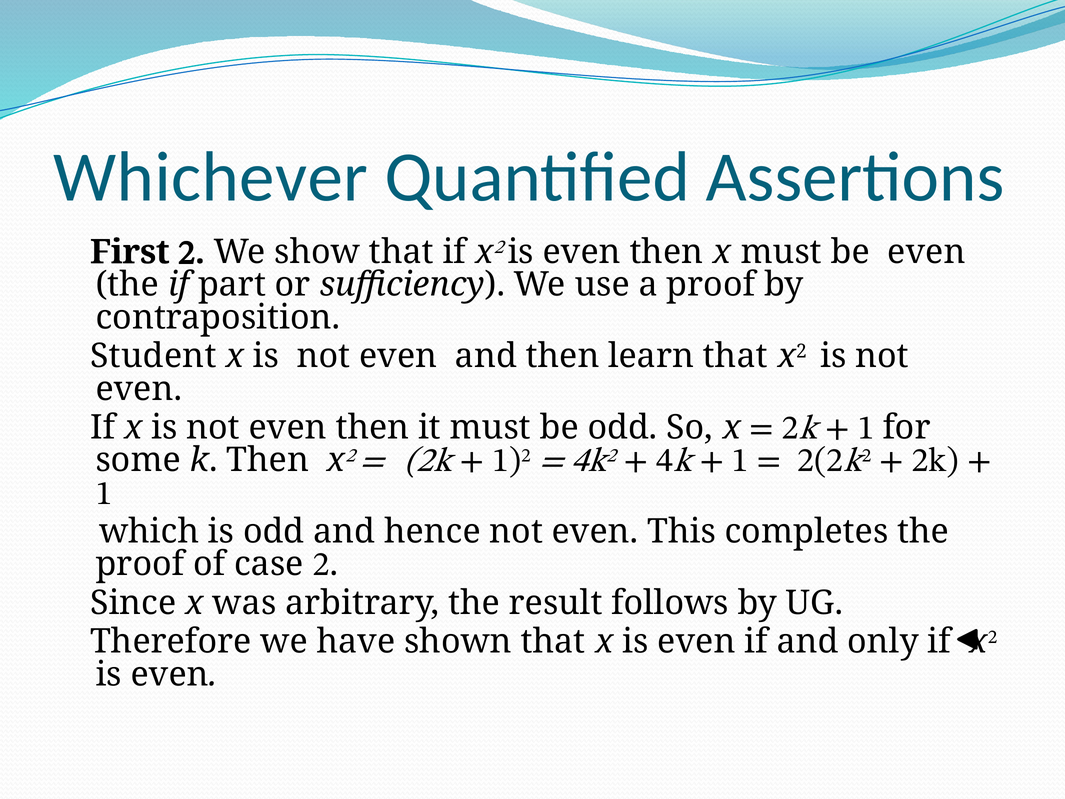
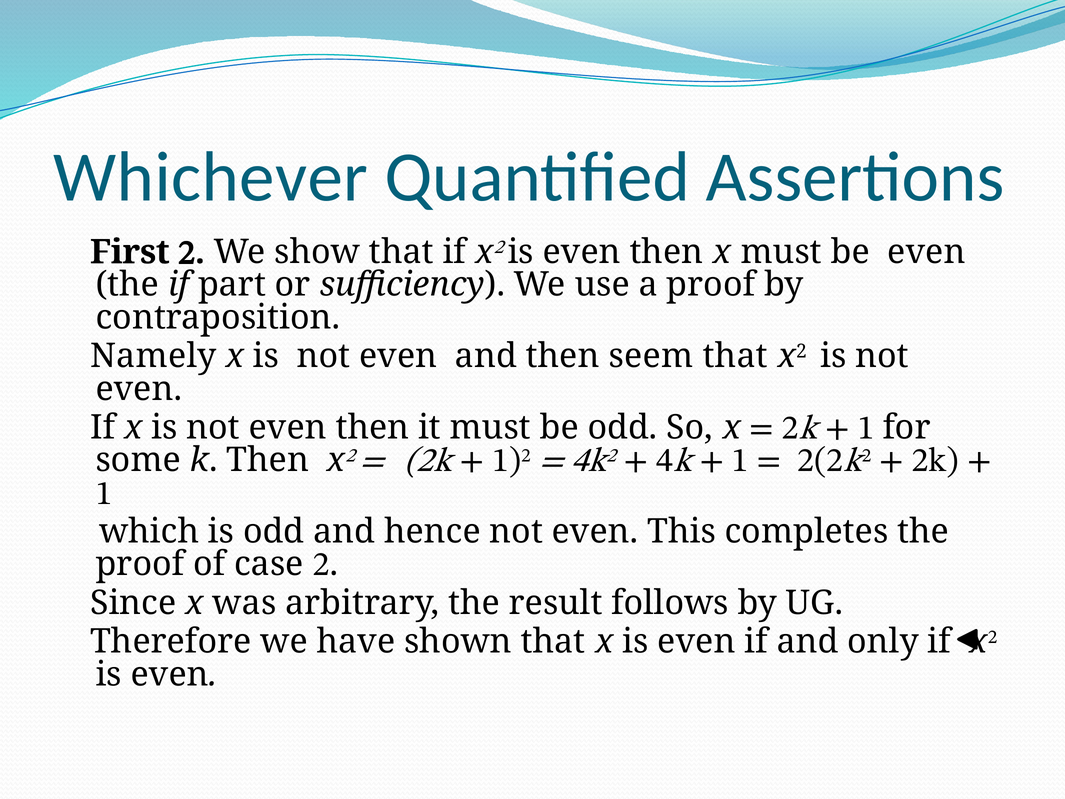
Student: Student -> Namely
learn: learn -> seem
